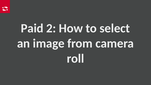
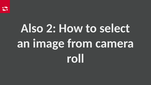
Paid: Paid -> Also
